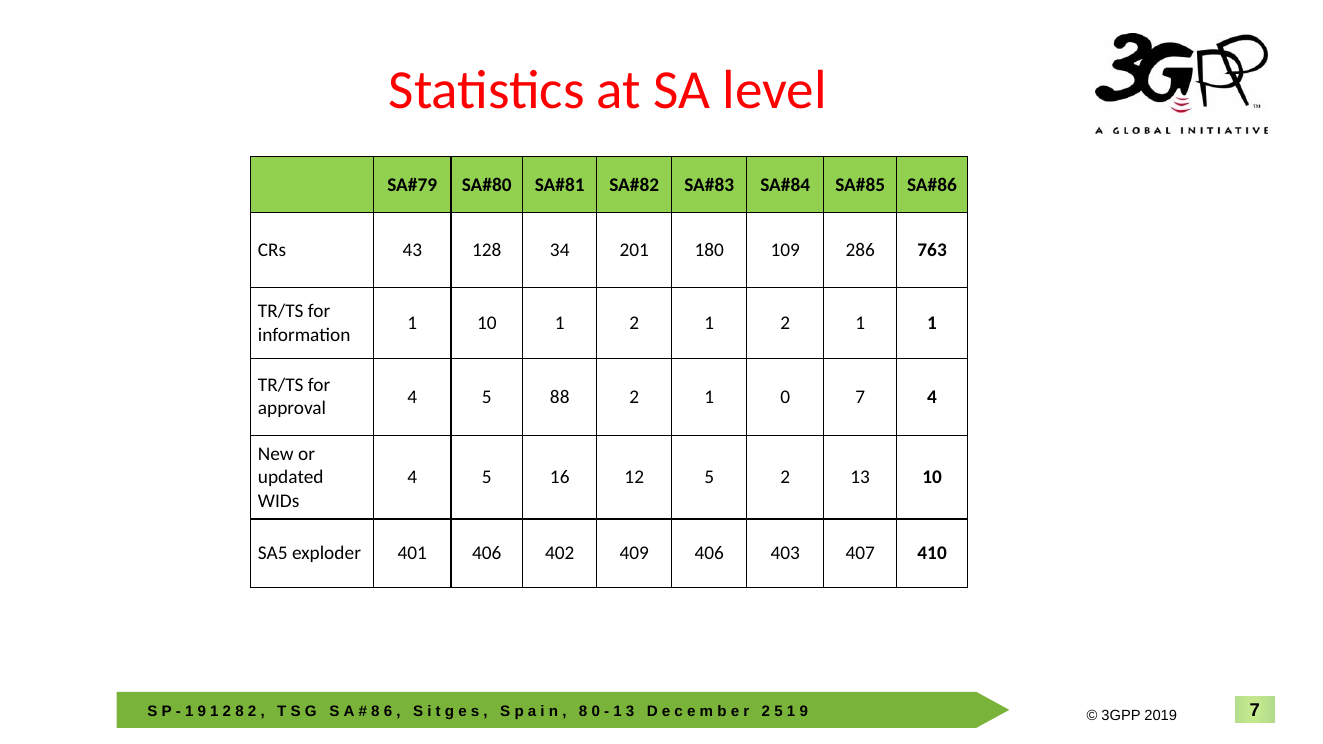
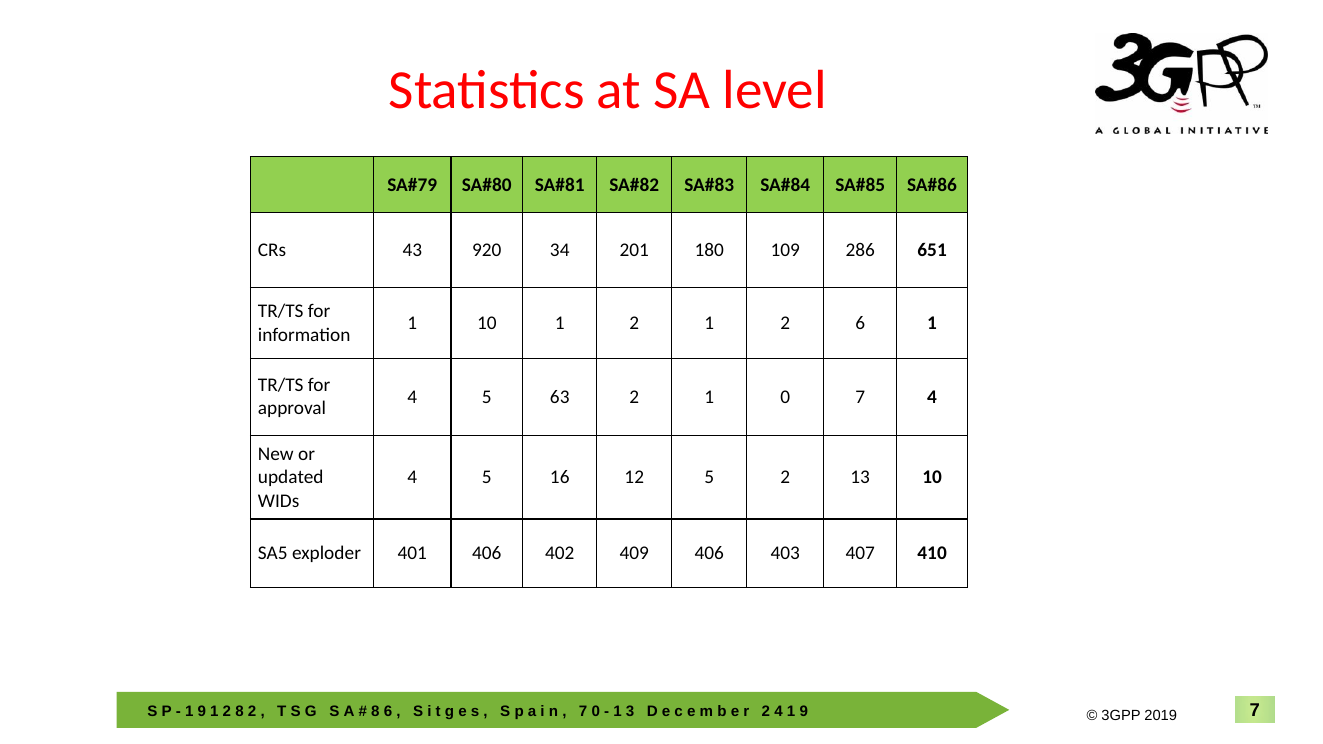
128: 128 -> 920
763: 763 -> 651
2 1 2 1: 1 -> 6
88: 88 -> 63
8 at (583, 712): 8 -> 7
2 5: 5 -> 4
